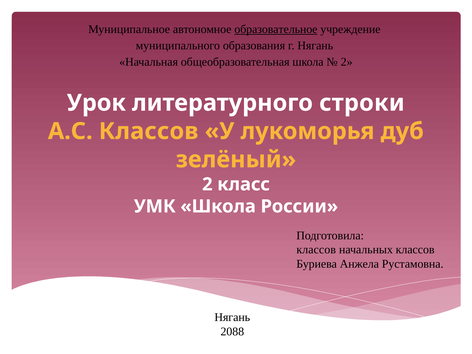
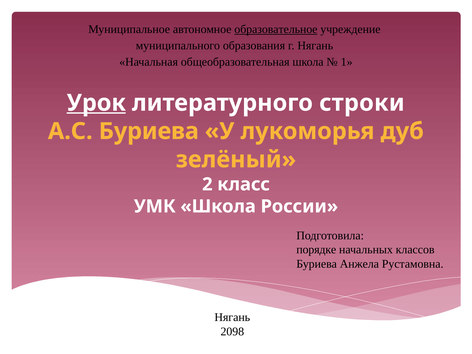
2 at (347, 62): 2 -> 1
Урок underline: none -> present
А.С Классов: Классов -> Буриева
классов at (316, 250): классов -> порядке
2088: 2088 -> 2098
